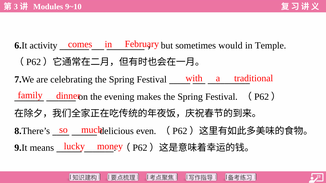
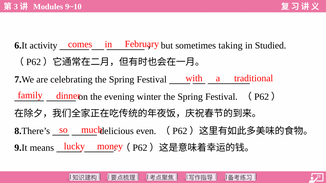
would: would -> taking
Temple: Temple -> Studied
makes: makes -> winter
